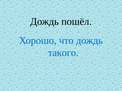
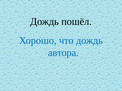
такого: такого -> автора
